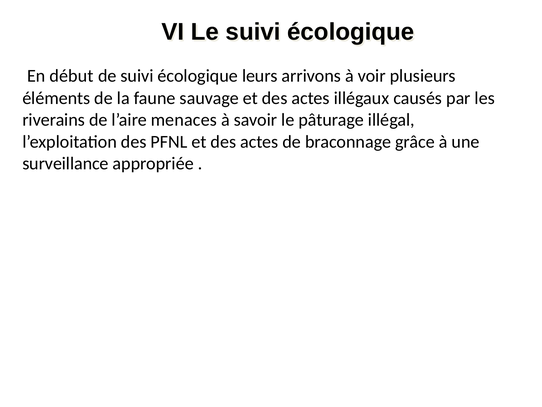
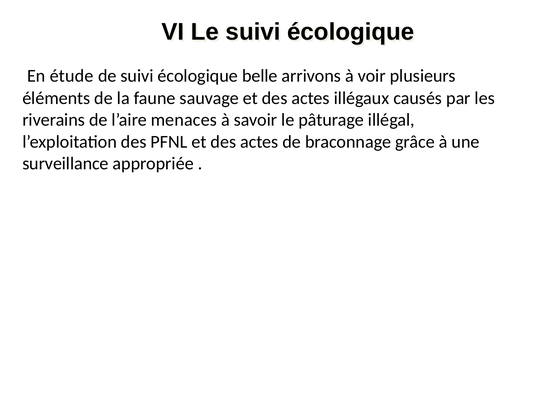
début: début -> étude
leurs: leurs -> belle
